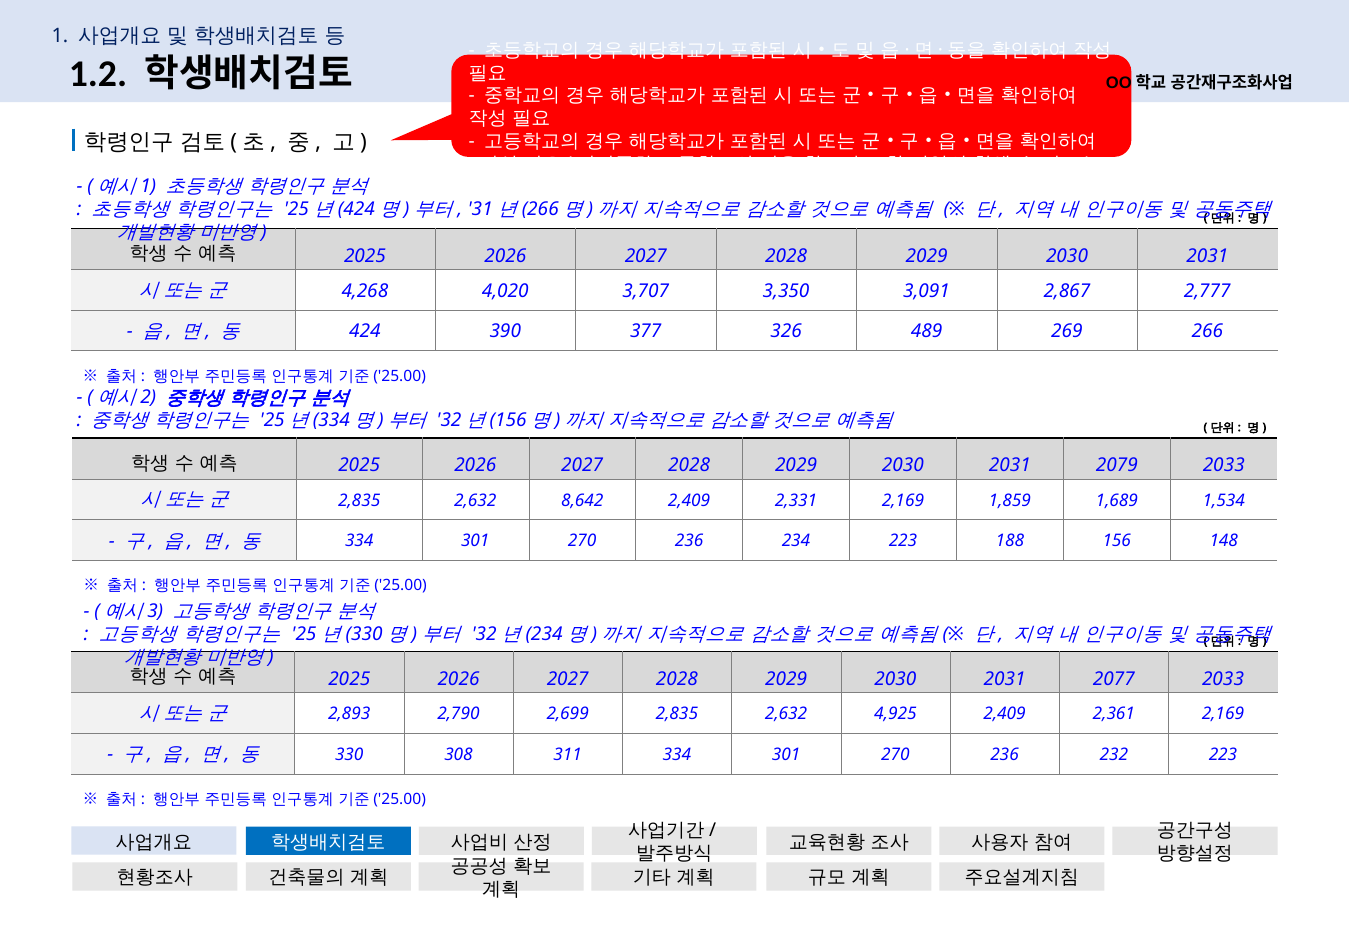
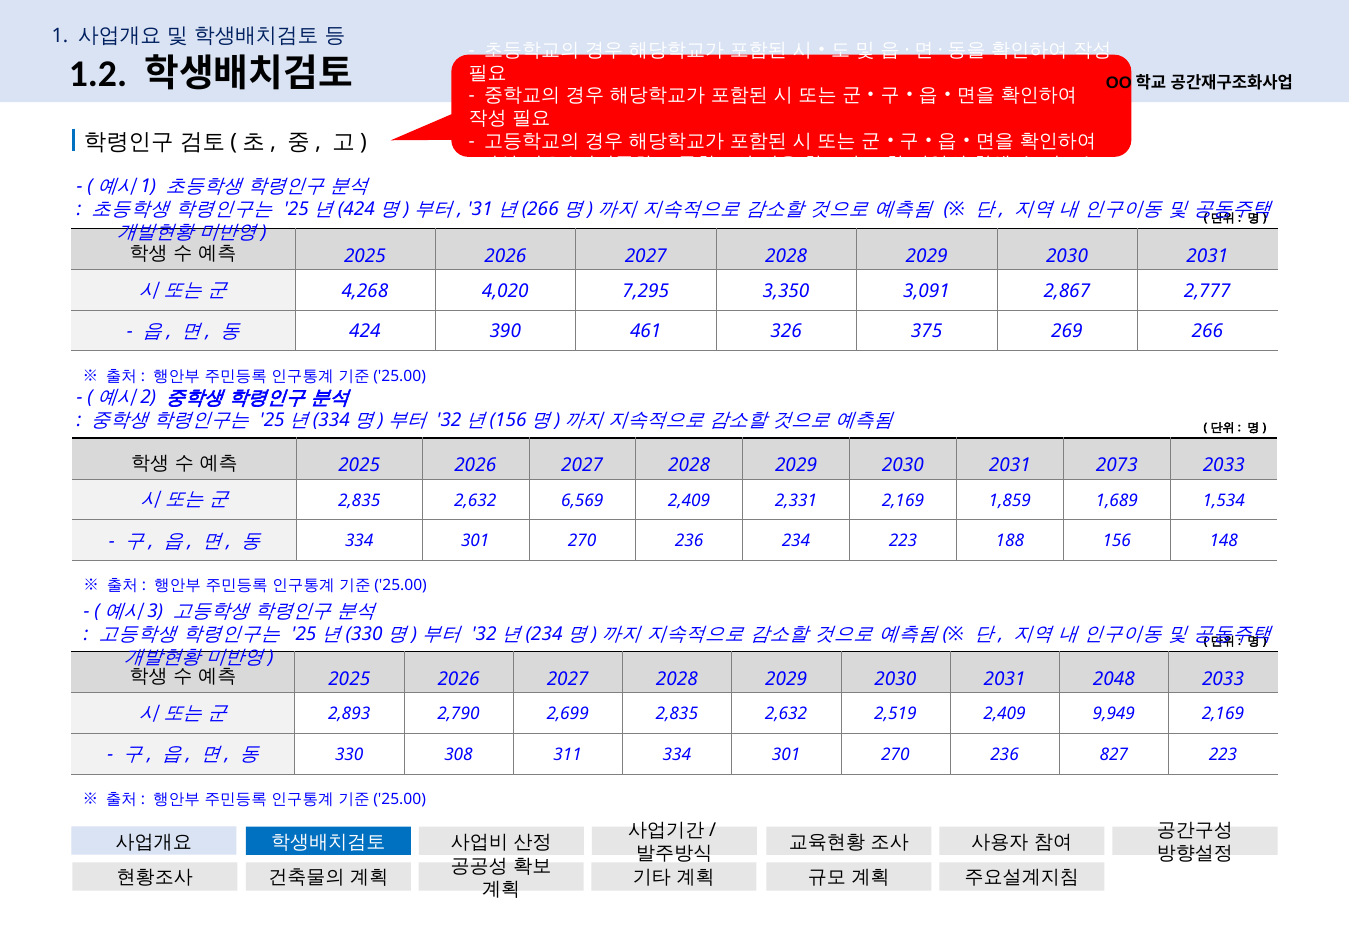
3,707: 3,707 -> 7,295
377: 377 -> 461
489: 489 -> 375
2079: 2079 -> 2073
8,642: 8,642 -> 6,569
2077: 2077 -> 2048
4,925: 4,925 -> 2,519
2,361: 2,361 -> 9,949
232: 232 -> 827
